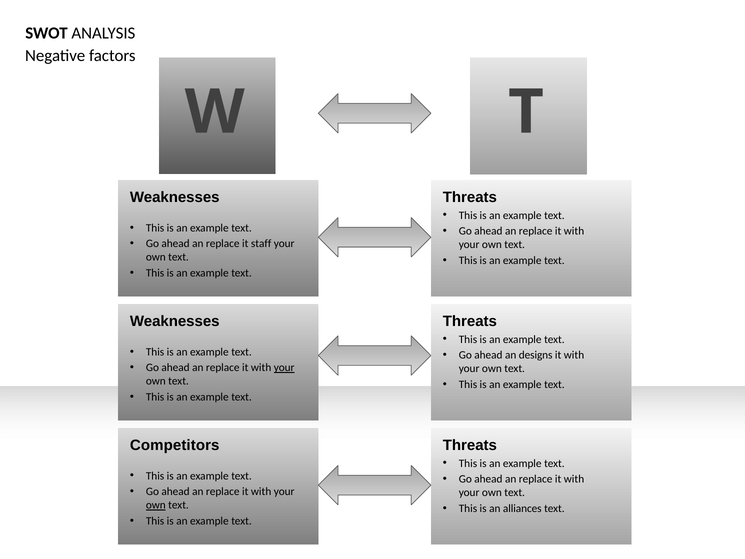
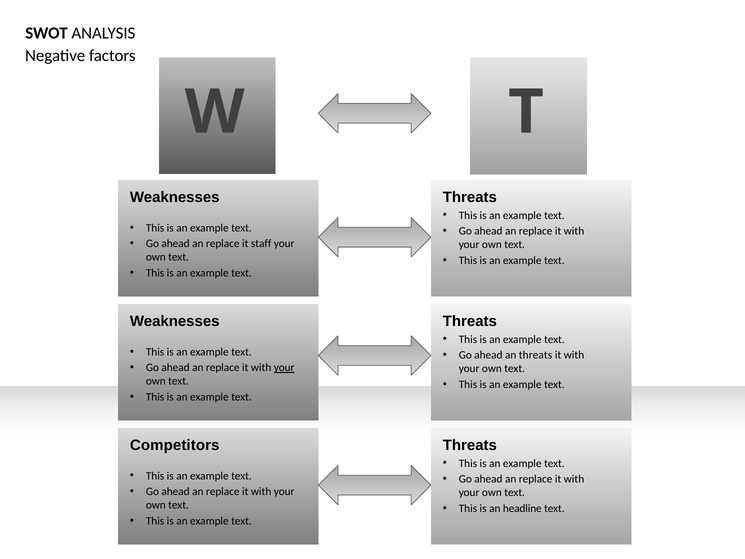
an designs: designs -> threats
own at (156, 505) underline: present -> none
alliances: alliances -> headline
